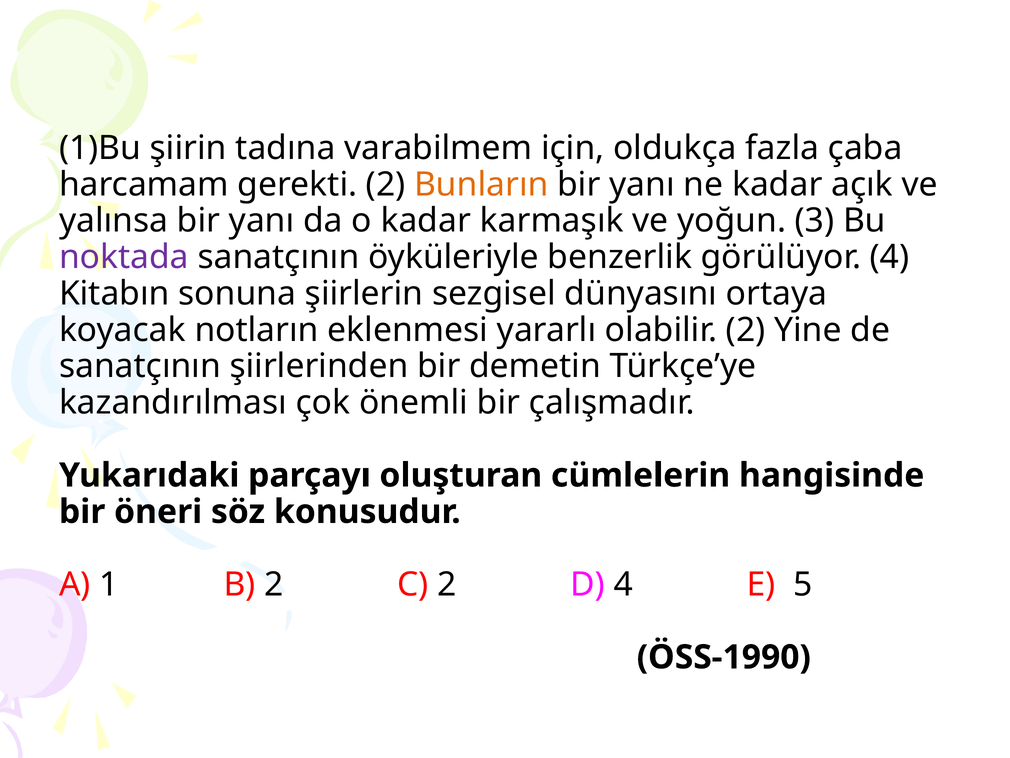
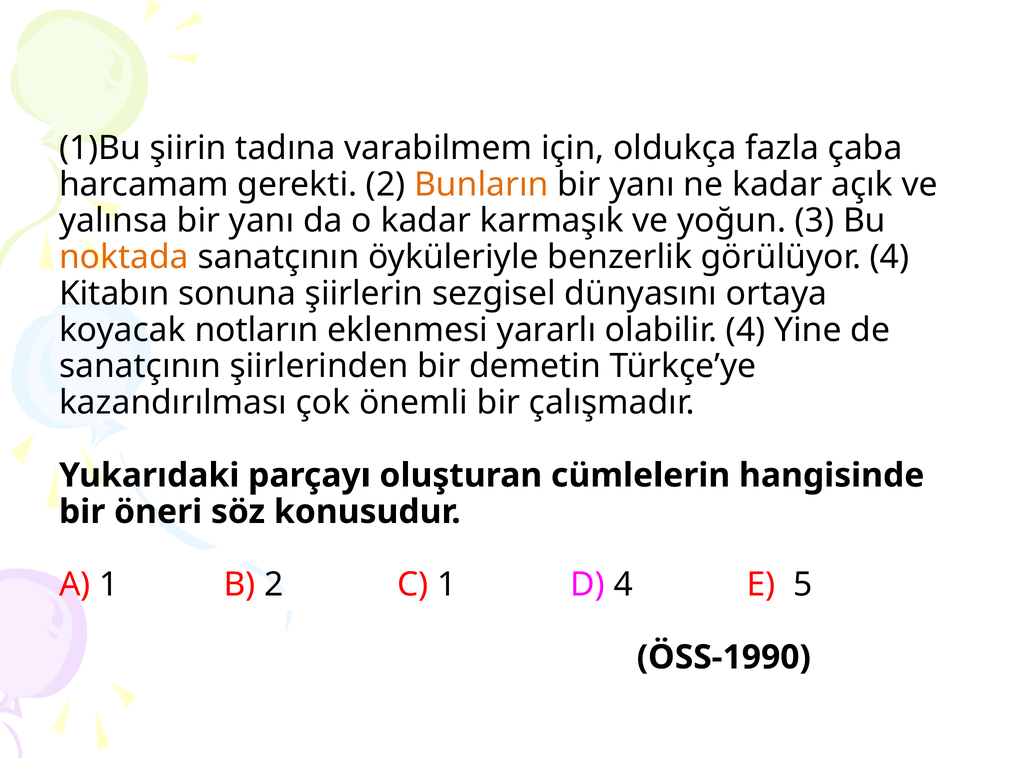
noktada colour: purple -> orange
olabilir 2: 2 -> 4
C 2: 2 -> 1
